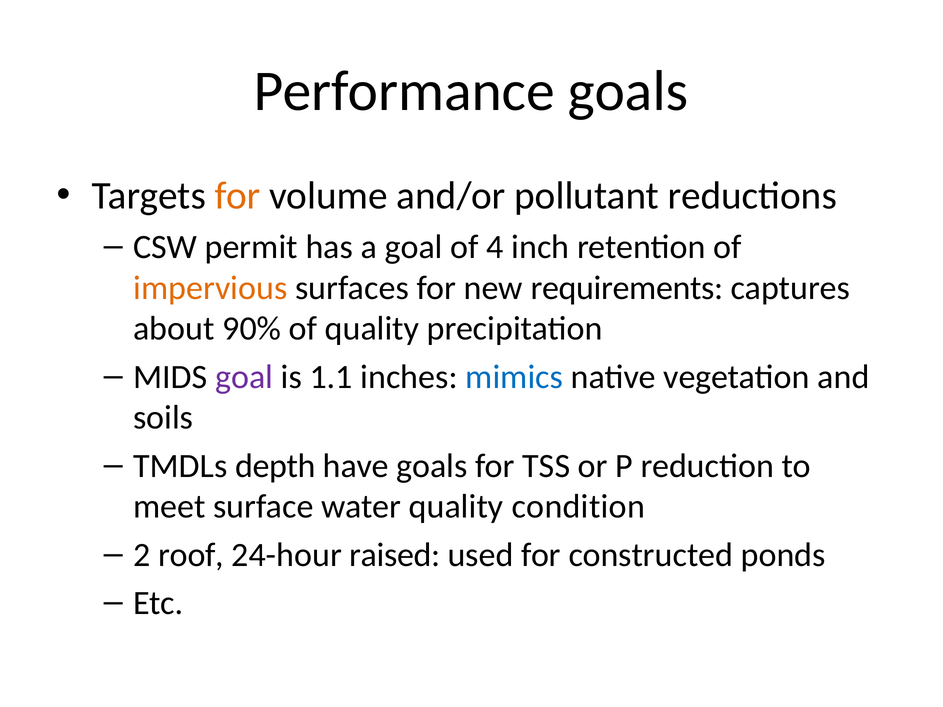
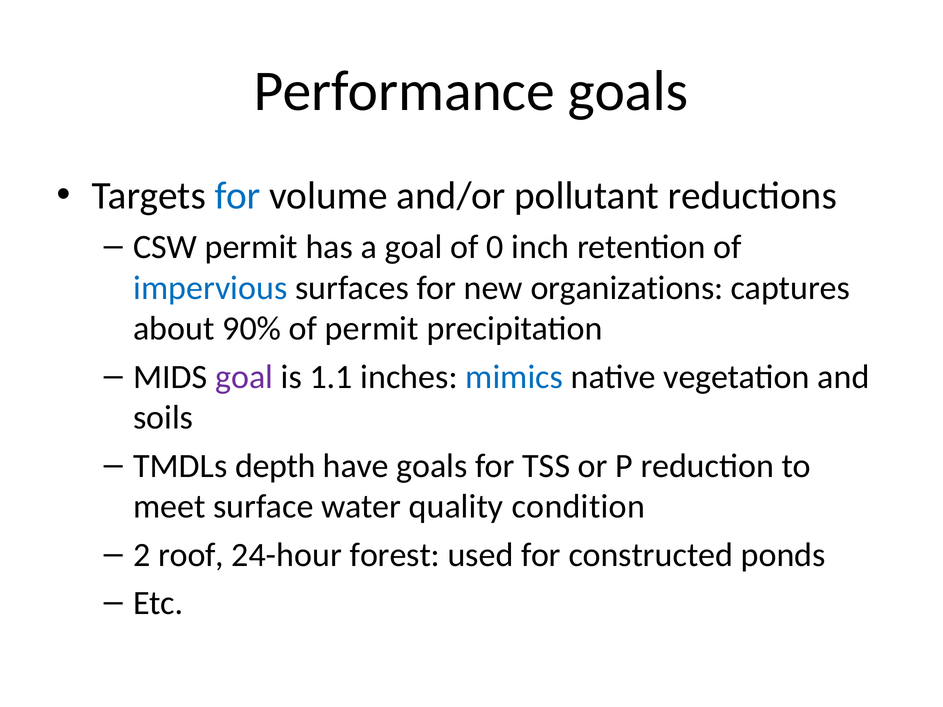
for at (238, 196) colour: orange -> blue
4: 4 -> 0
impervious colour: orange -> blue
requirements: requirements -> organizations
of quality: quality -> permit
raised: raised -> forest
